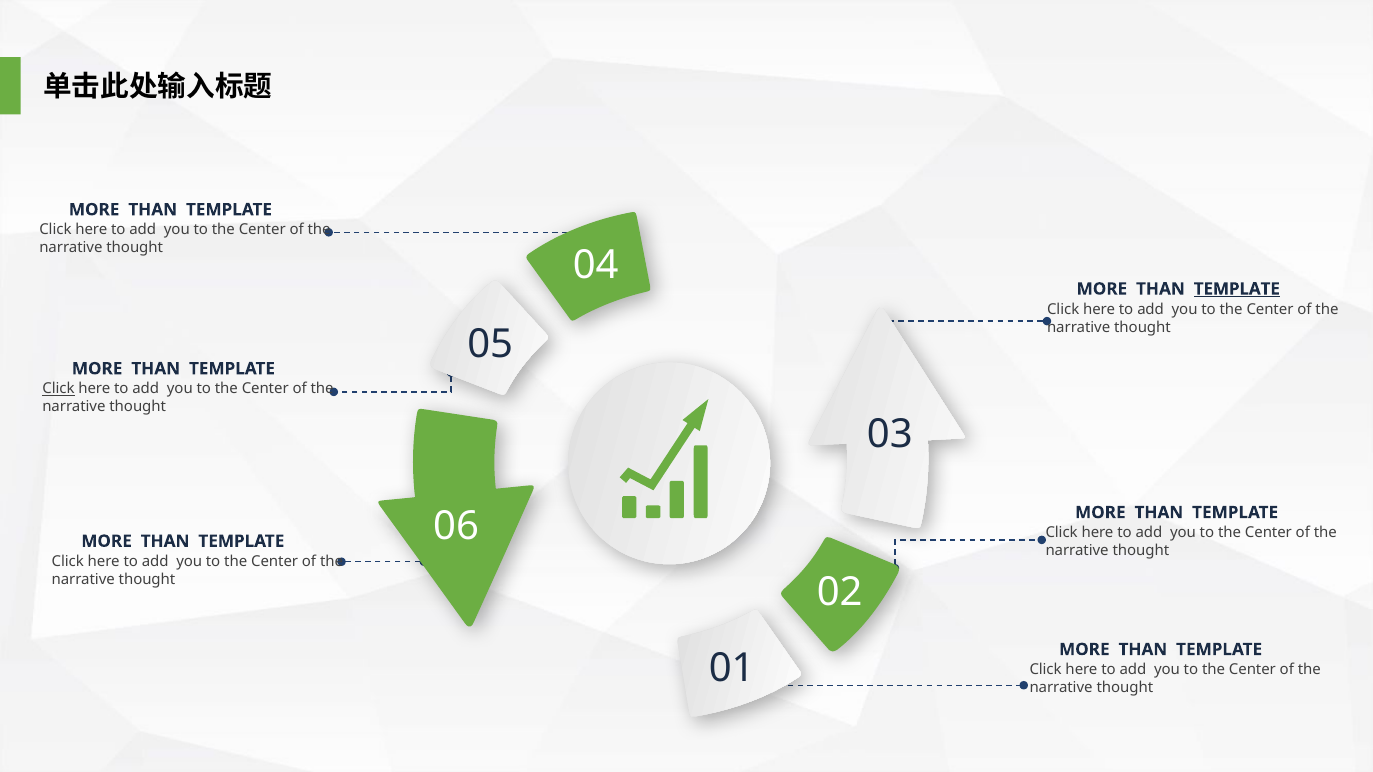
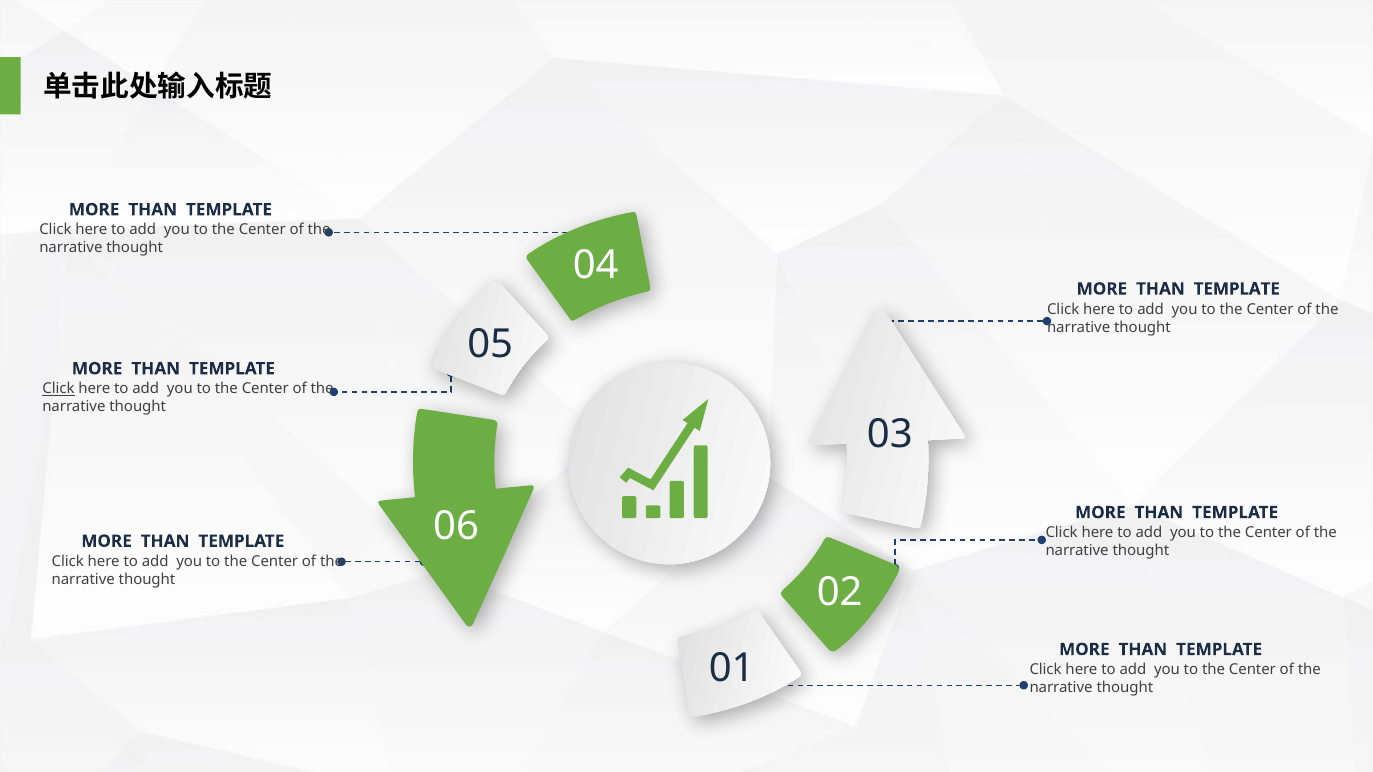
TEMPLATE at (1237, 289) underline: present -> none
